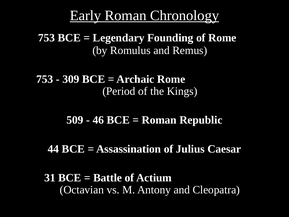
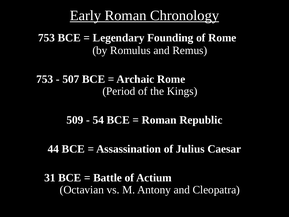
309: 309 -> 507
46: 46 -> 54
